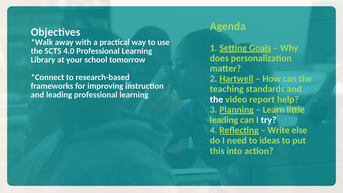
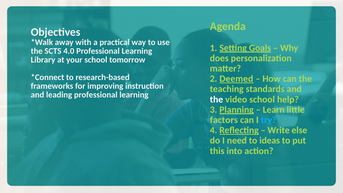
Hartwell: Hartwell -> Deemed
video report: report -> school
leading at (224, 120): leading -> factors
try colour: white -> light blue
